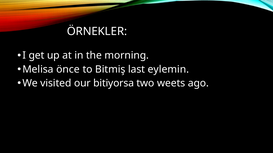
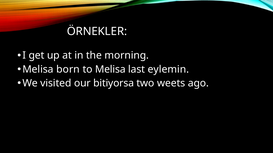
önce: önce -> born
to Bitmiş: Bitmiş -> Melisa
